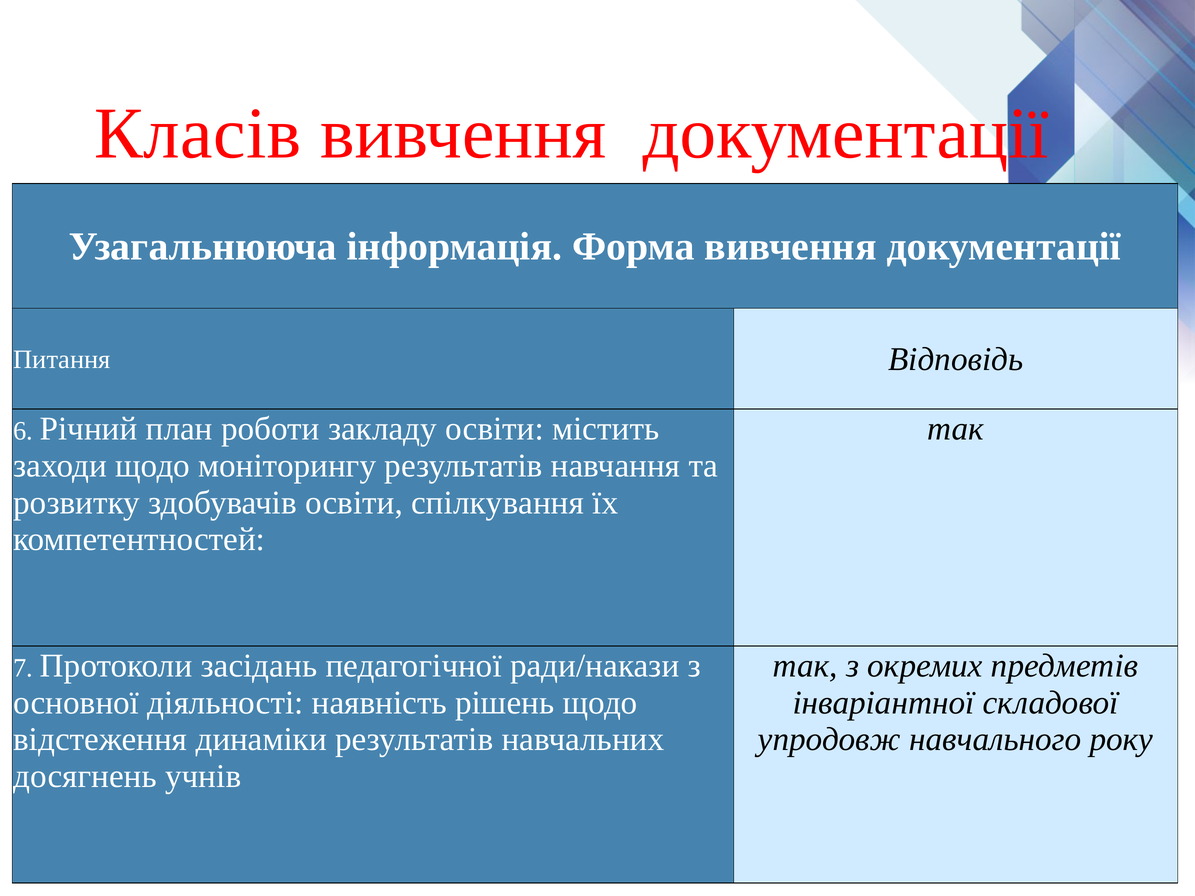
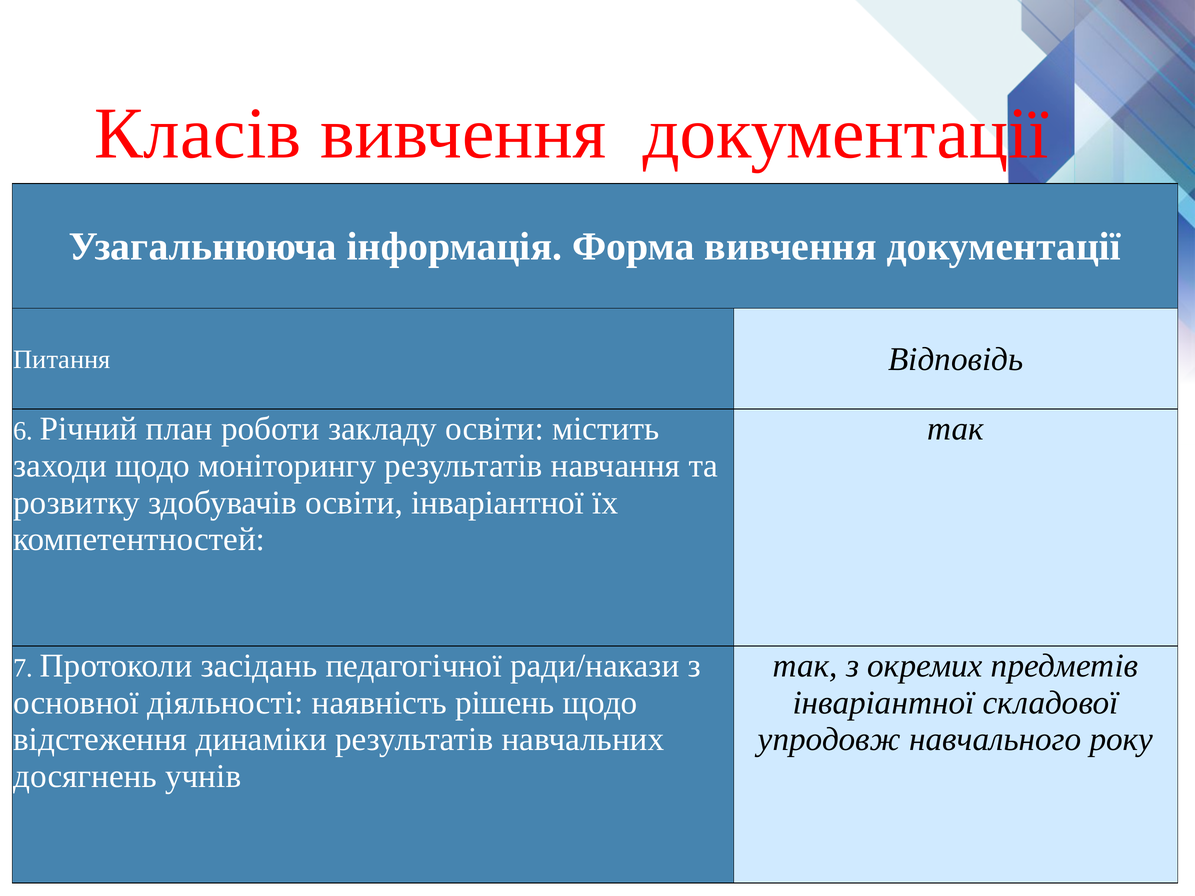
освіти спілкування: спілкування -> інваріантної
